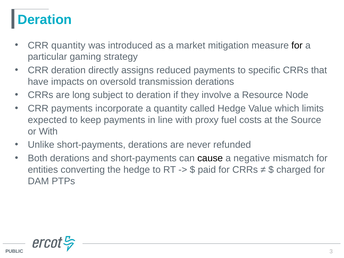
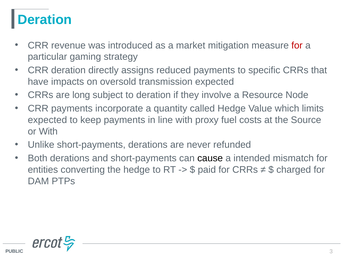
CRR quantity: quantity -> revenue
for at (297, 45) colour: black -> red
transmission derations: derations -> expected
negative: negative -> intended
